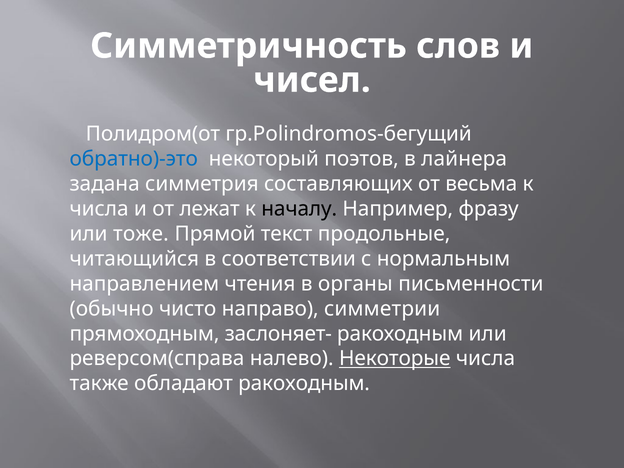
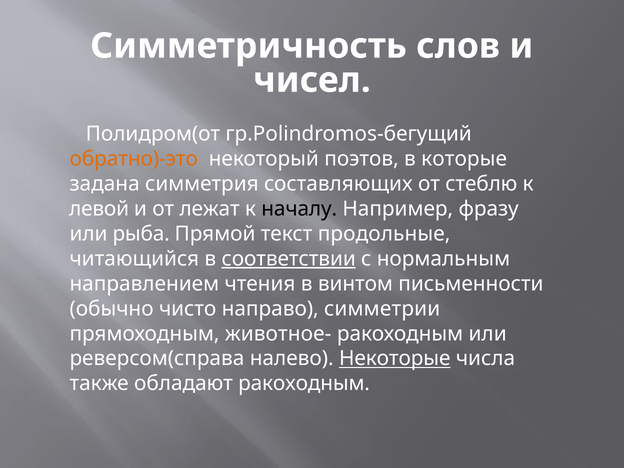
обратно)-это colour: blue -> orange
лайнера: лайнера -> которые
весьма: весьма -> стеблю
числа at (99, 209): числа -> левой
тоже: тоже -> рыба
соответствии underline: none -> present
органы: органы -> винтом
заслоняет-: заслоняет- -> животное-
